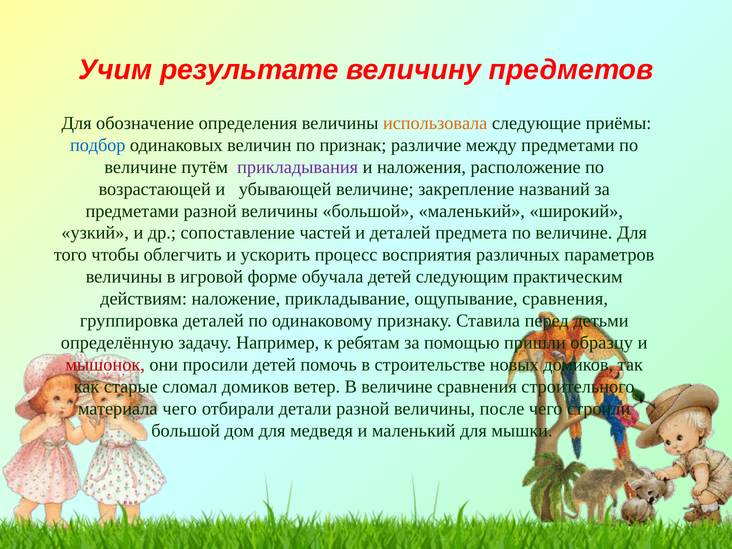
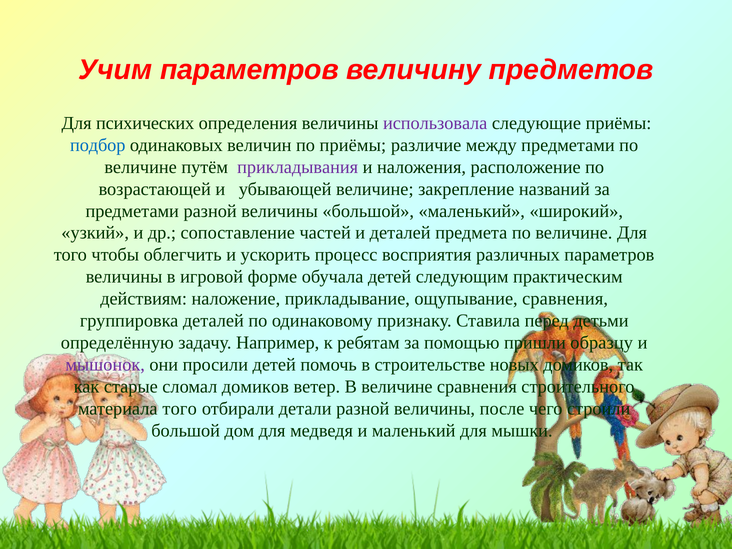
Учим результате: результате -> параметров
обозначение: обозначение -> психических
использовала colour: orange -> purple
по признак: признак -> приёмы
мышонок colour: red -> purple
материала чего: чего -> того
